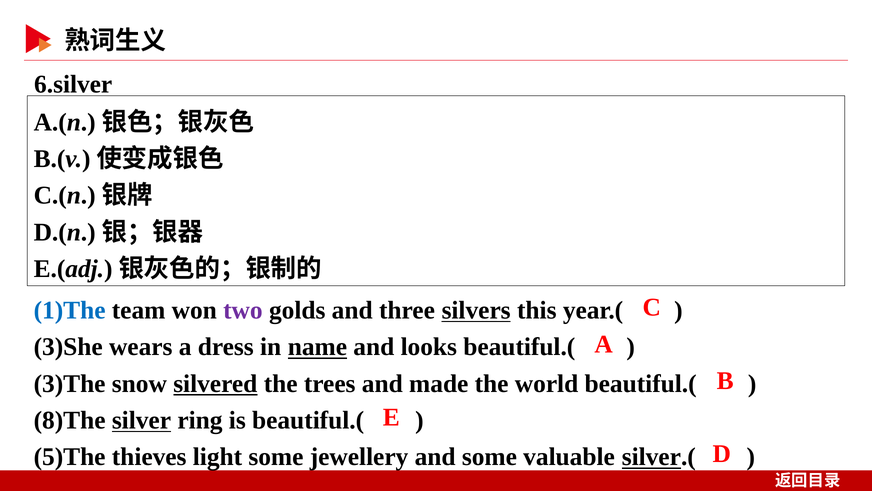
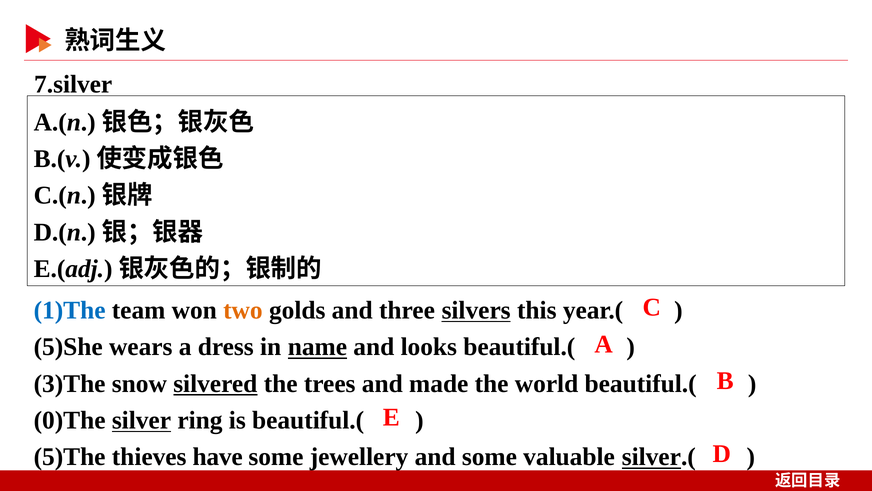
6.silver: 6.silver -> 7.silver
two colour: purple -> orange
3)She: 3)She -> 5)She
8)The: 8)The -> 0)The
light: light -> have
